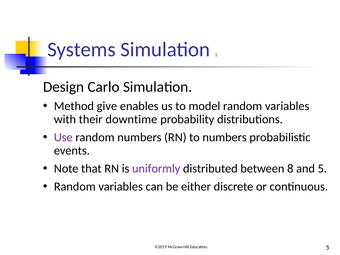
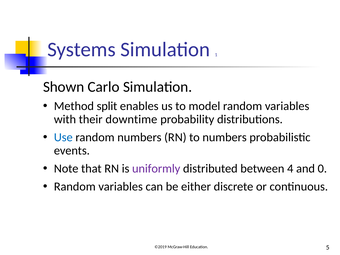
Design: Design -> Shown
give: give -> split
Use colour: purple -> blue
8: 8 -> 4
and 5: 5 -> 0
